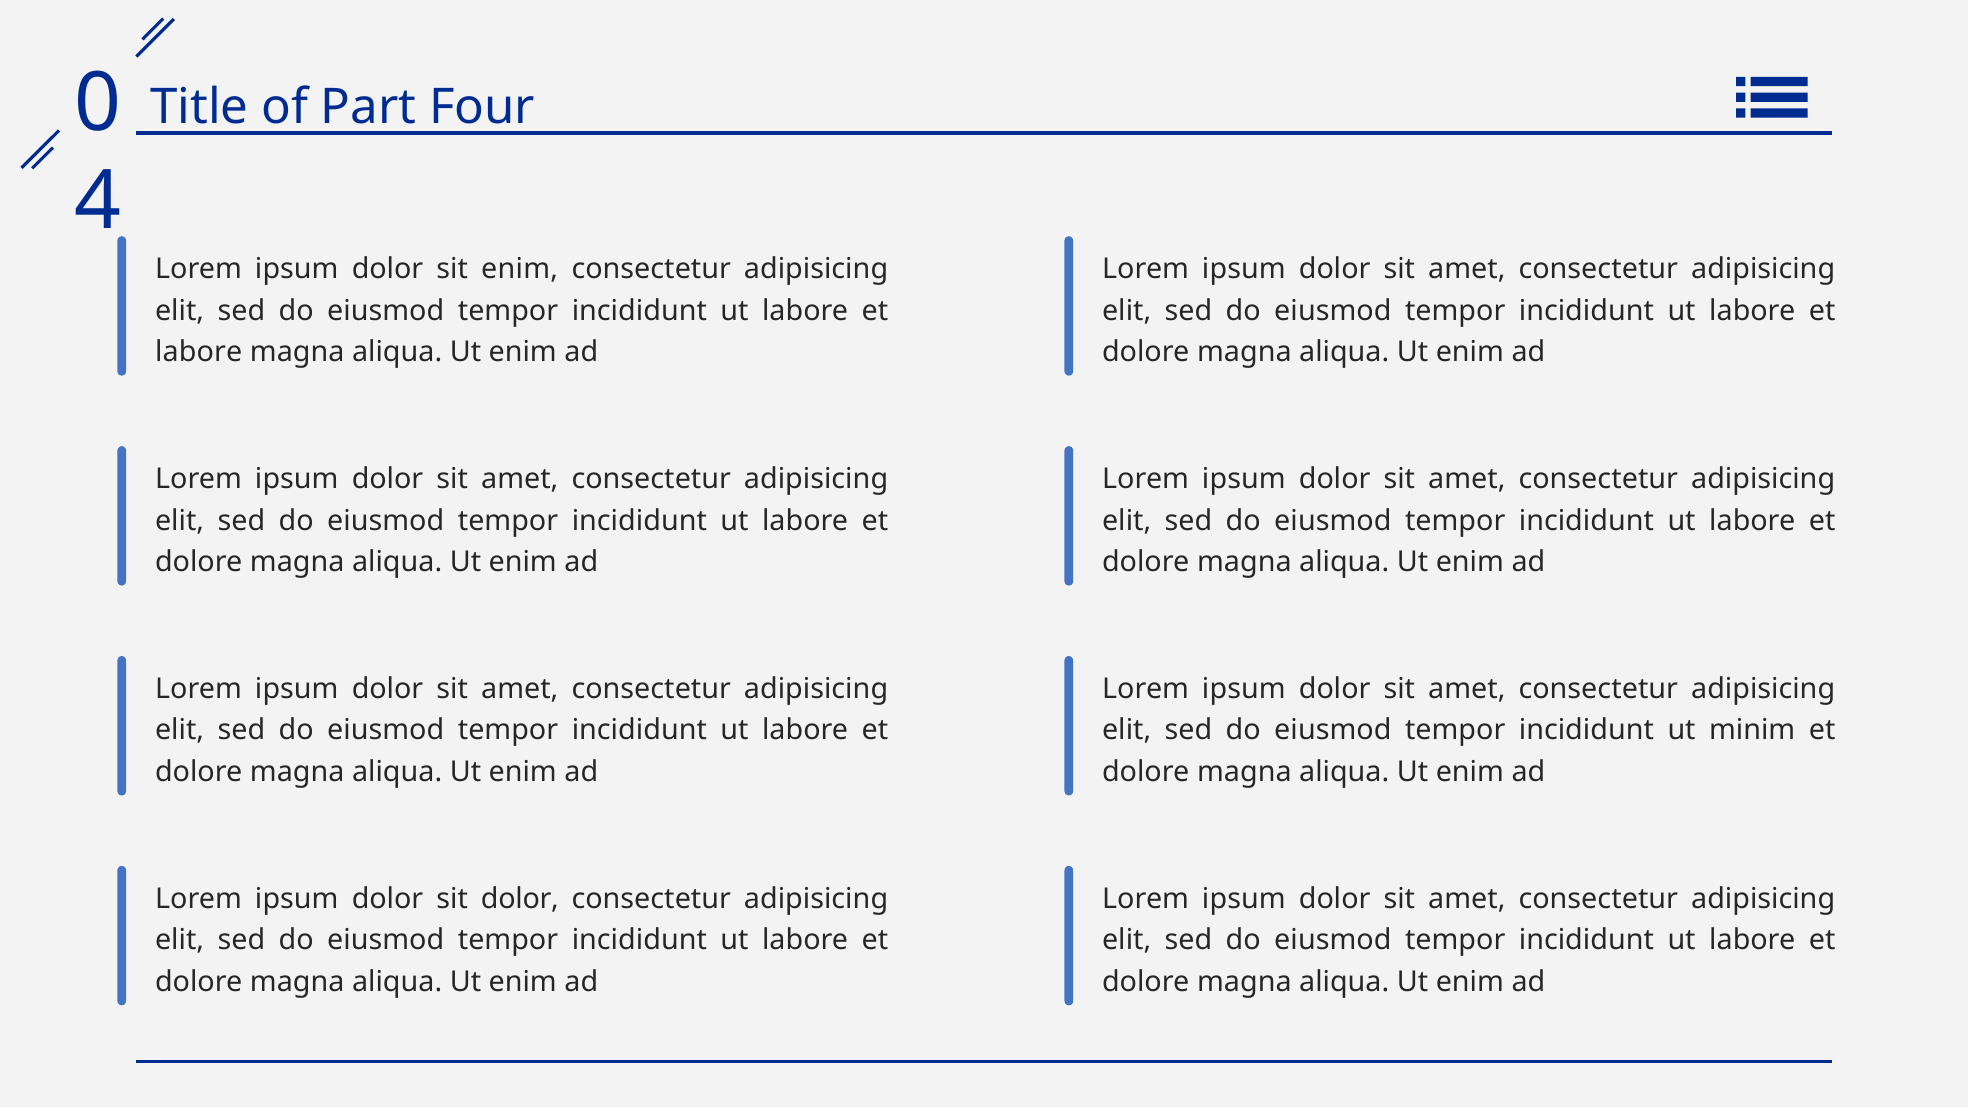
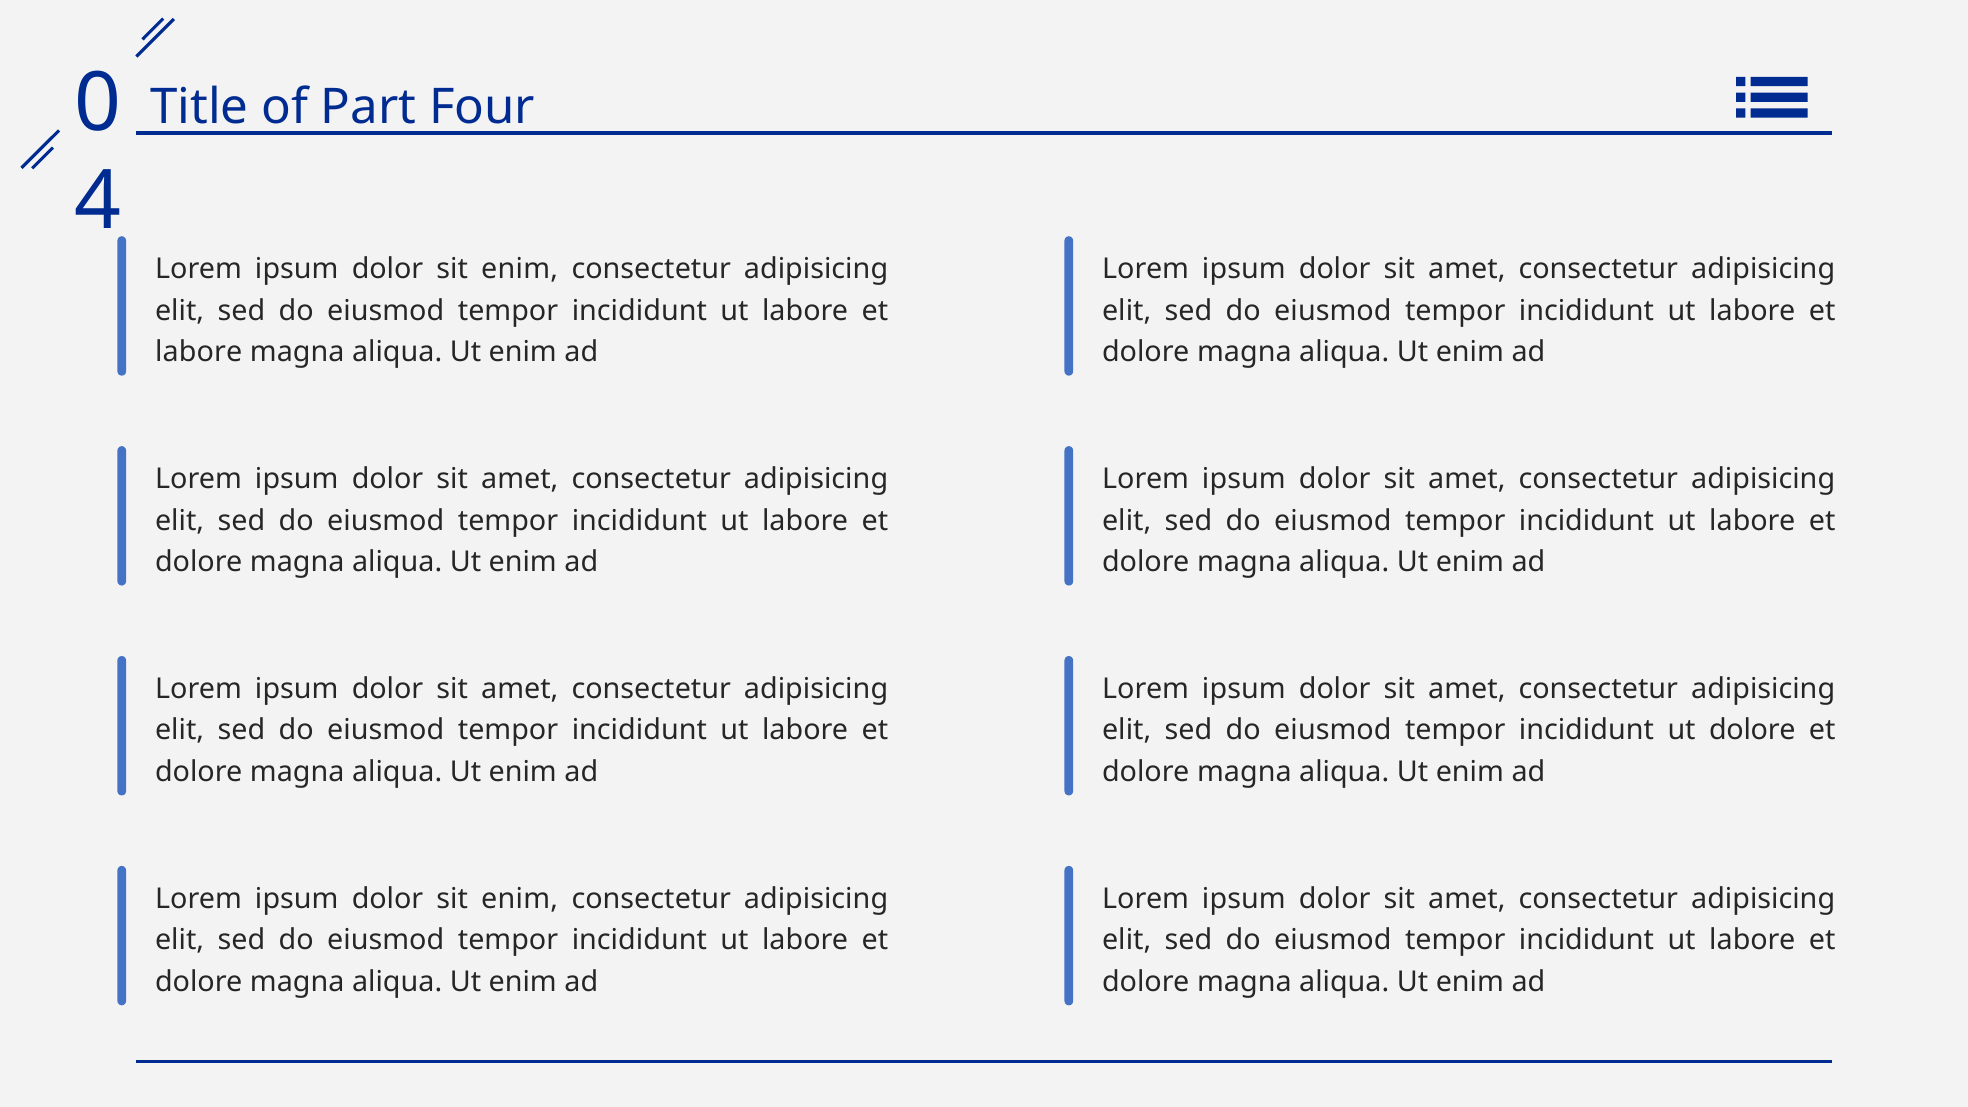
ut minim: minim -> dolore
dolor at (520, 899): dolor -> enim
